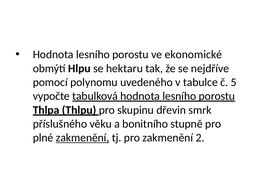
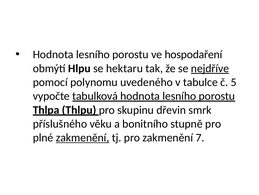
ekonomické: ekonomické -> hospodaření
nejdříve underline: none -> present
2: 2 -> 7
